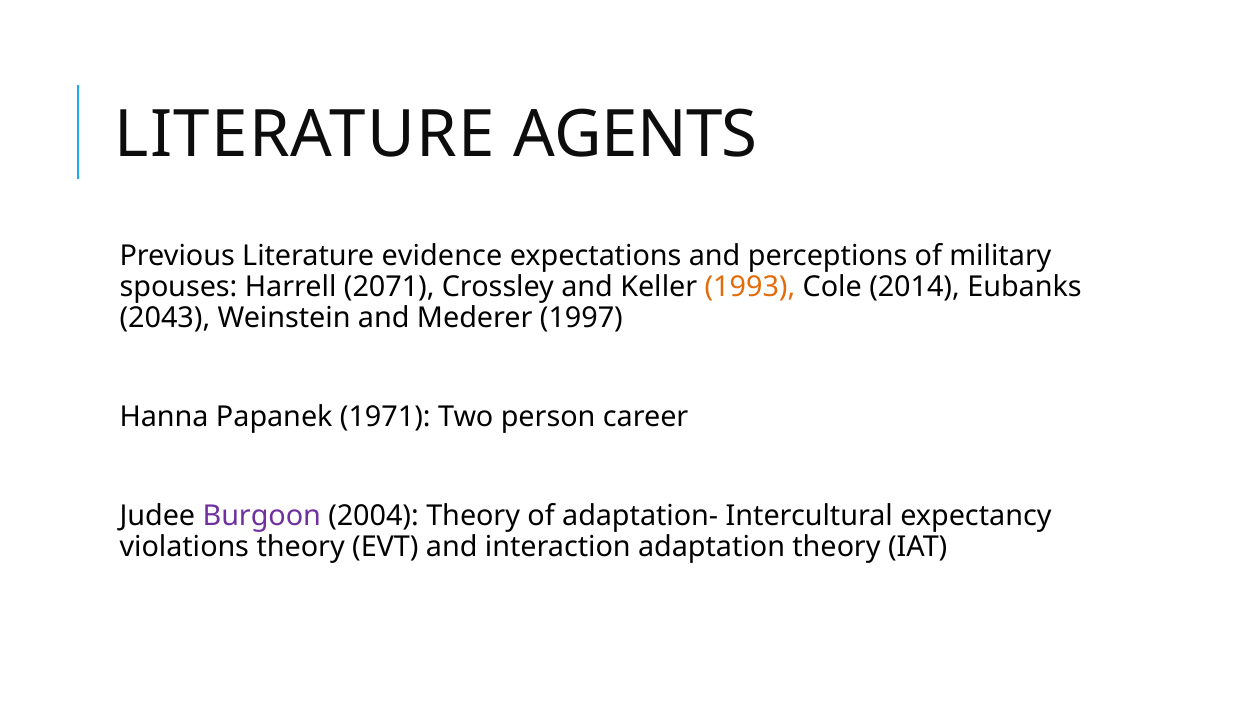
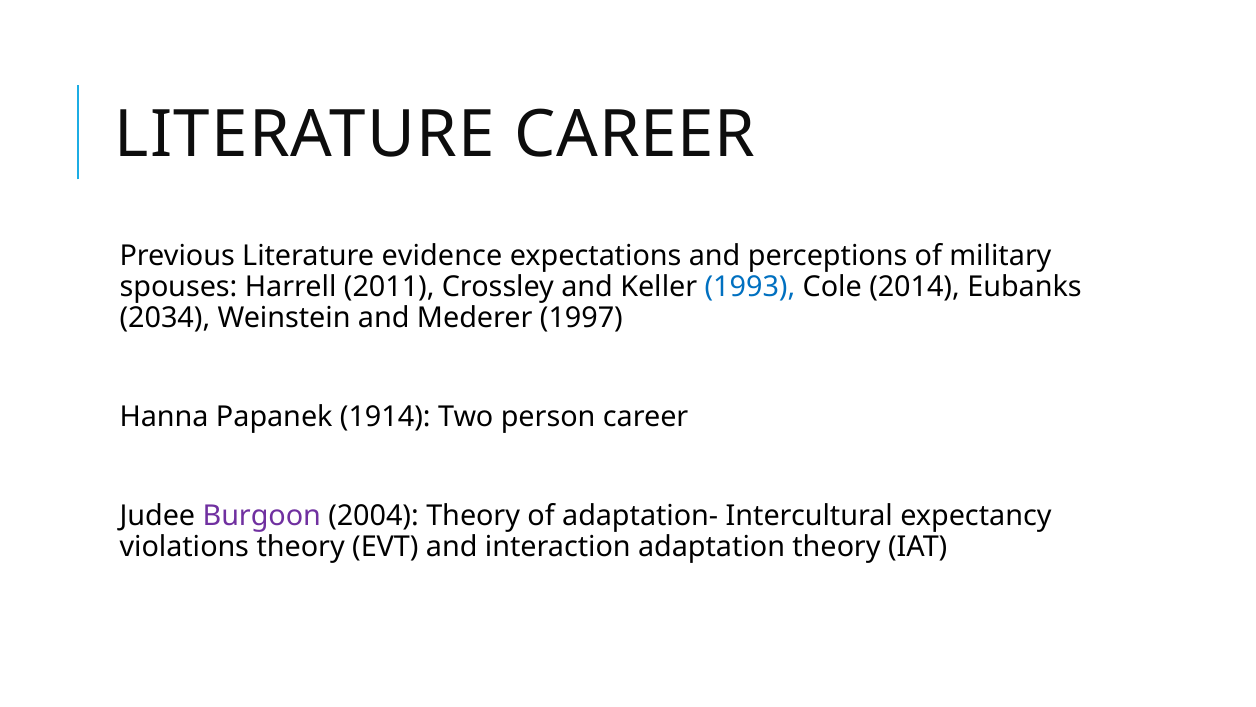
LITERATURE AGENTS: AGENTS -> CAREER
2071: 2071 -> 2011
1993 colour: orange -> blue
2043: 2043 -> 2034
1971: 1971 -> 1914
